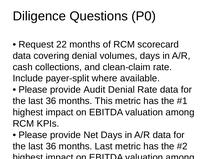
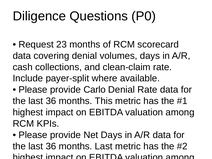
22: 22 -> 23
Audit: Audit -> Carlo
